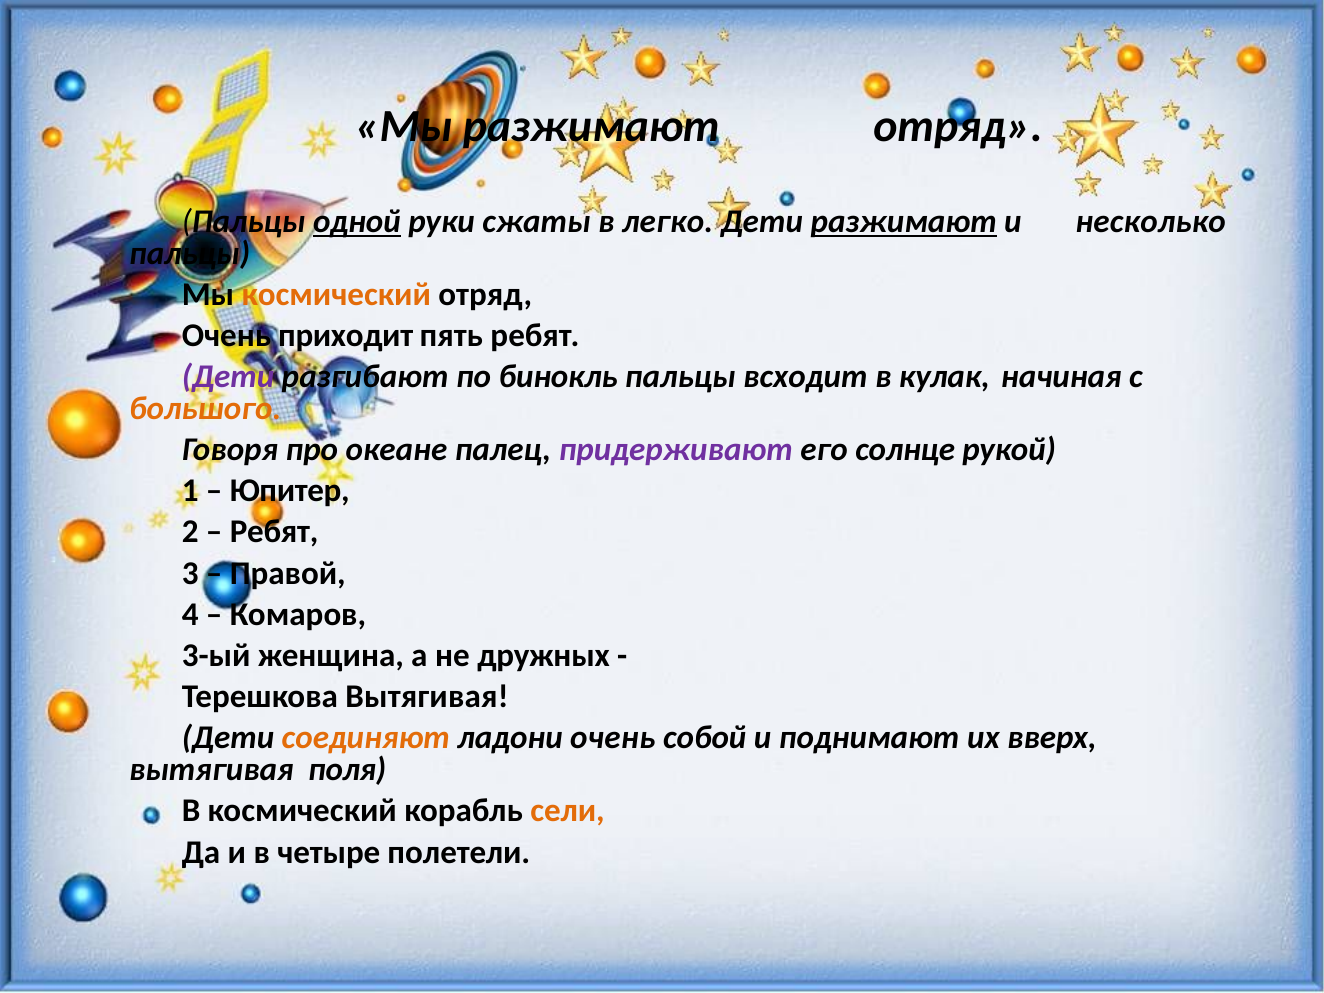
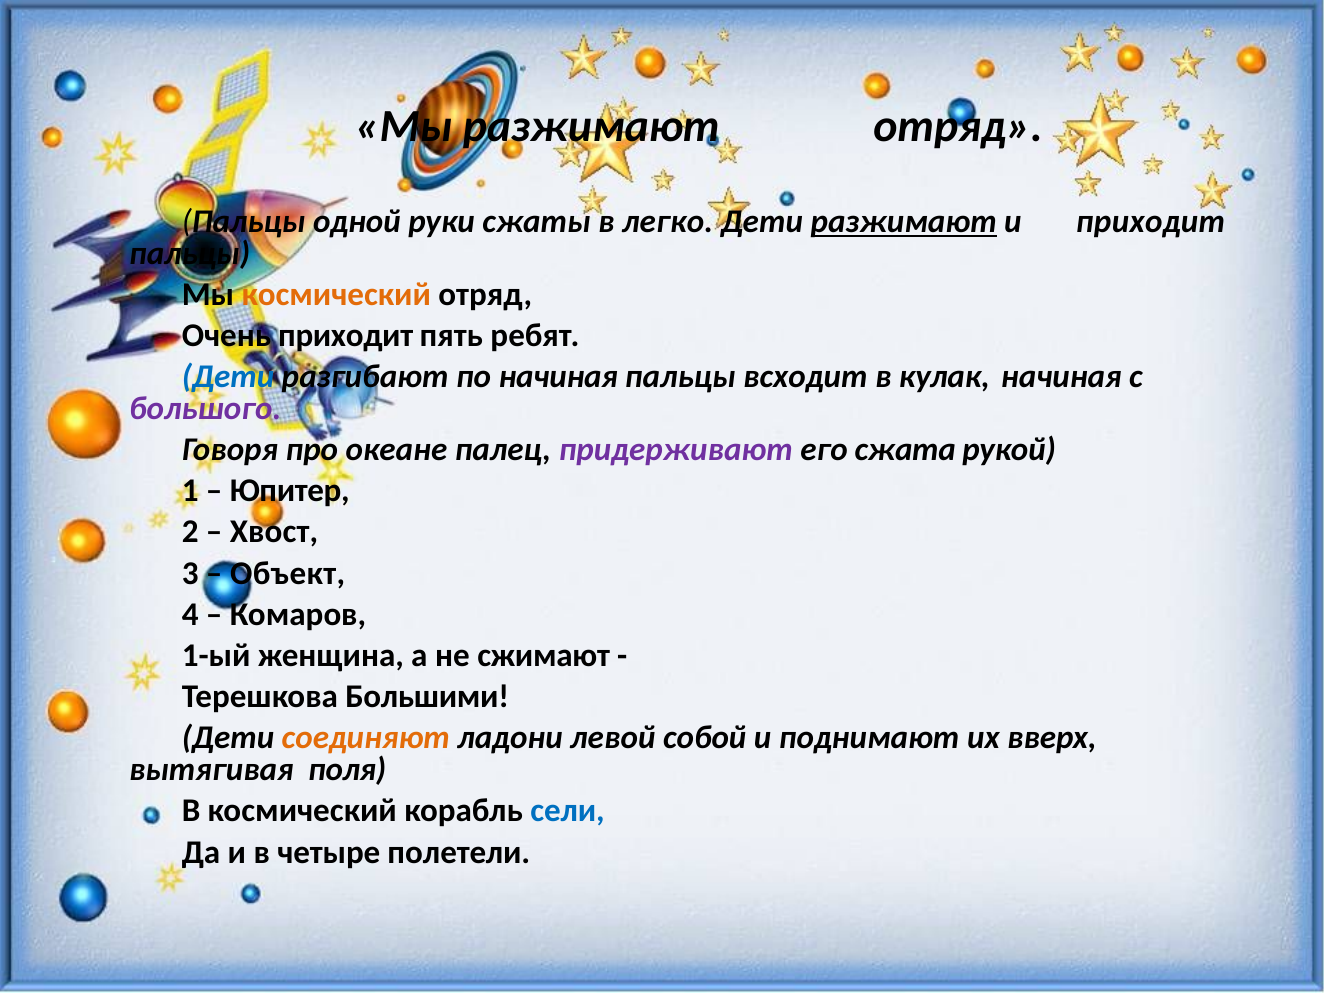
одной underline: present -> none
и несколько: несколько -> приходит
Дети at (228, 377) colour: purple -> blue
по бинокль: бинокль -> начиная
большого colour: orange -> purple
солнце: солнце -> сжата
Ребят at (274, 532): Ребят -> Хвост
Правой: Правой -> Объект
3-ый: 3-ый -> 1-ый
дружных: дружных -> сжимают
Терешкова Вытягивая: Вытягивая -> Большими
ладони очень: очень -> левой
сели colour: orange -> blue
